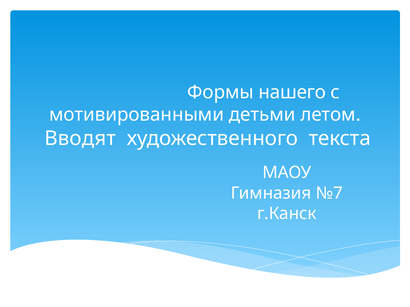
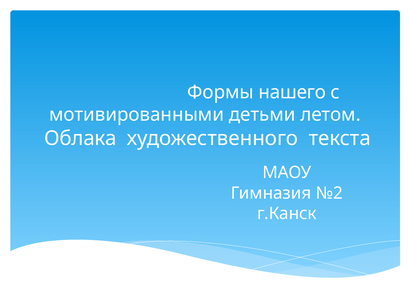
Вводят: Вводят -> Облака
№7: №7 -> №2
